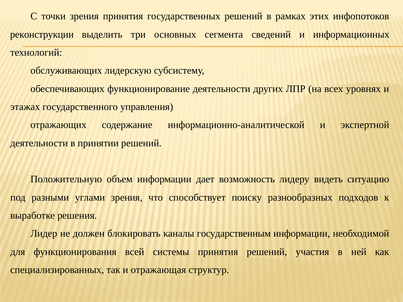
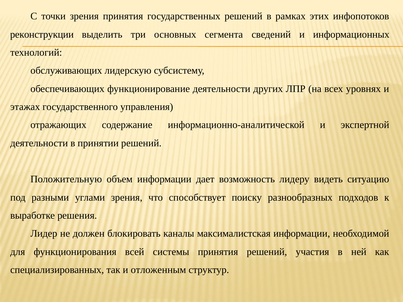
государственным: государственным -> максималистская
отражающая: отражающая -> отложенным
